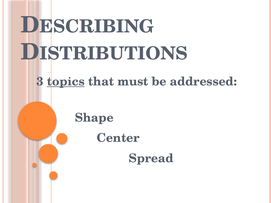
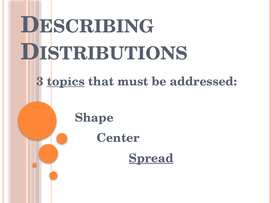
Spread underline: none -> present
